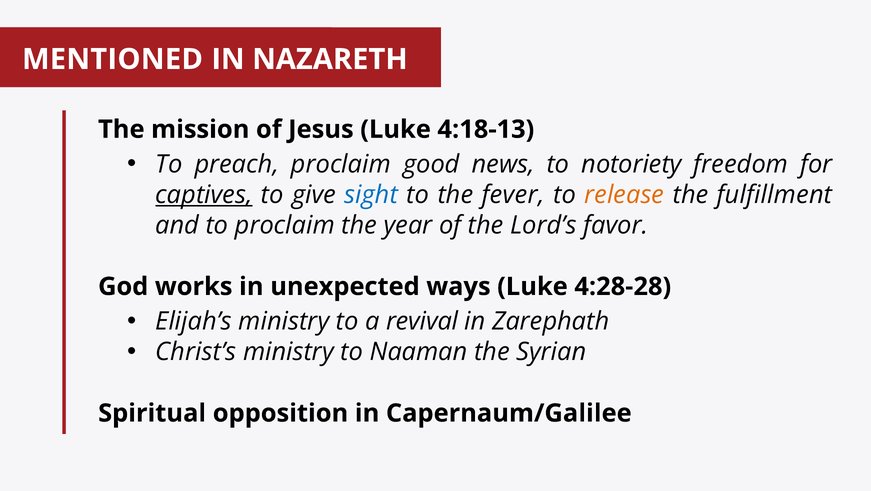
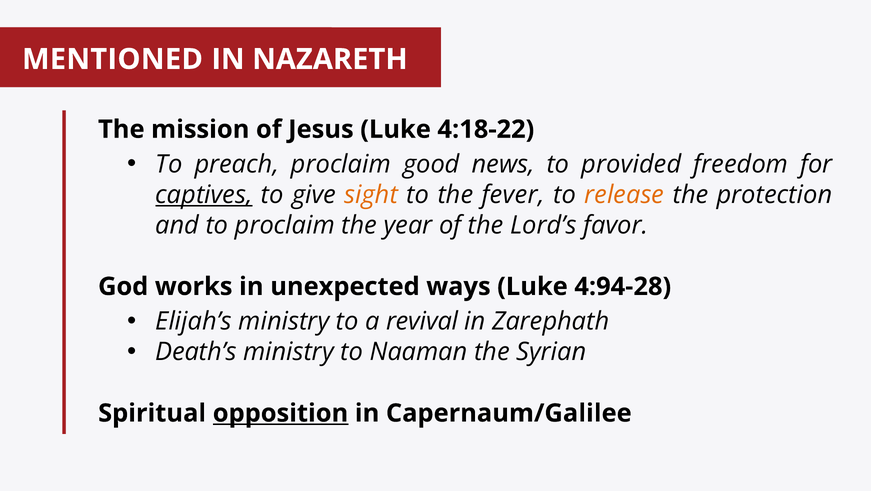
4:18-13: 4:18-13 -> 4:18-22
notoriety: notoriety -> provided
sight colour: blue -> orange
fulfillment: fulfillment -> protection
4:28-28: 4:28-28 -> 4:94-28
Christ’s: Christ’s -> Death’s
opposition underline: none -> present
